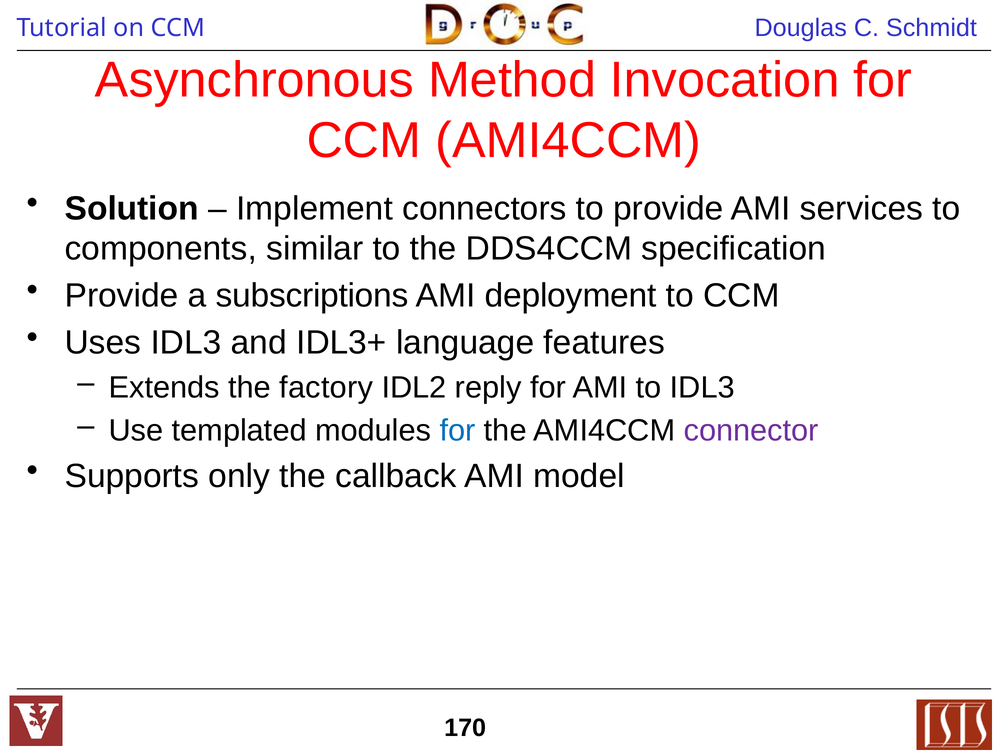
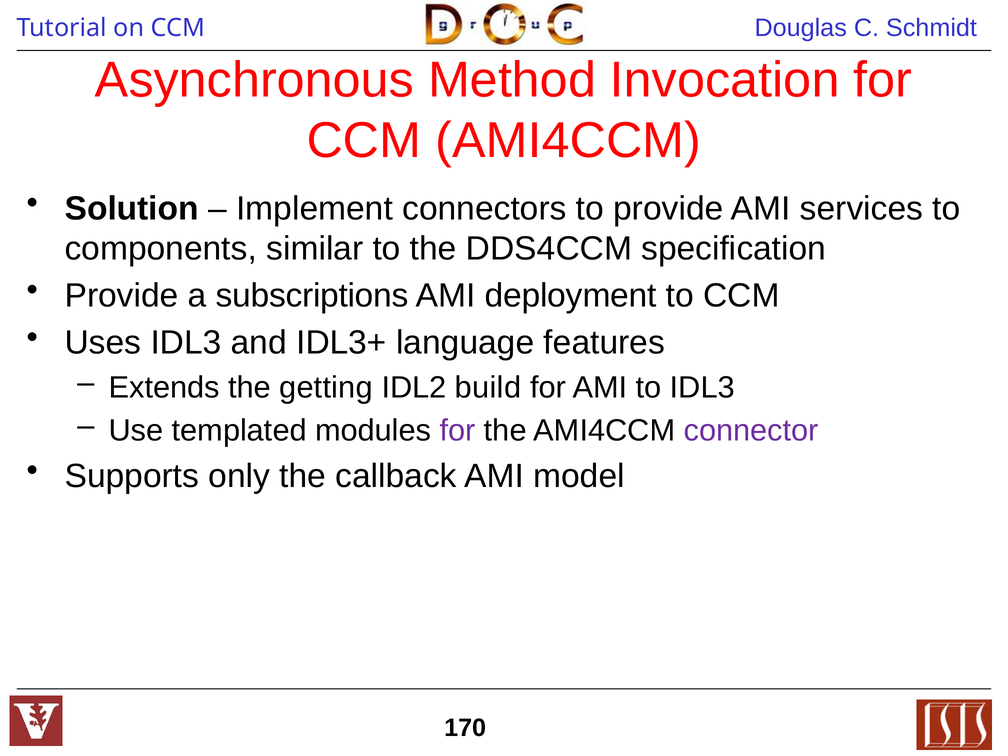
factory: factory -> getting
reply: reply -> build
for at (458, 431) colour: blue -> purple
